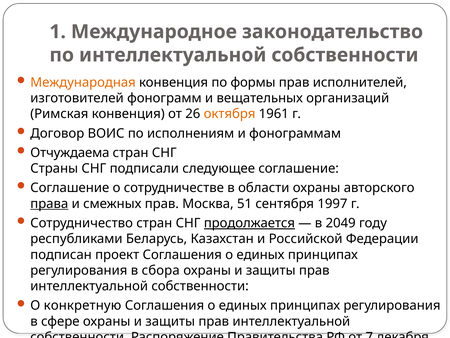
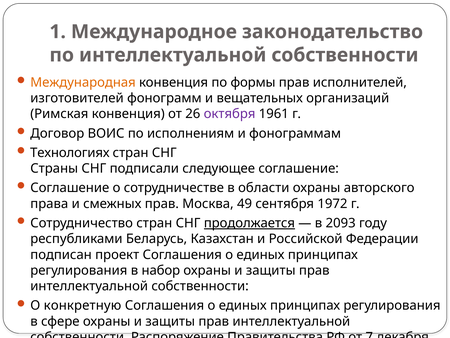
октября colour: orange -> purple
Отчуждаема: Отчуждаема -> Технологиях
права underline: present -> none
51: 51 -> 49
1997: 1997 -> 1972
2049: 2049 -> 2093
сбора: сбора -> набор
